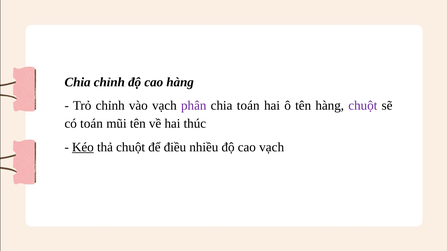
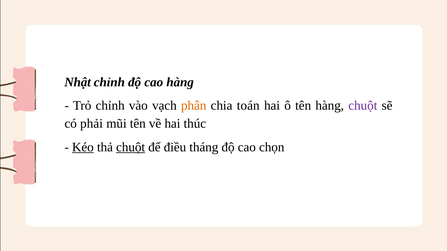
Chia at (78, 82): Chia -> Nhật
phân colour: purple -> orange
có toán: toán -> phải
chuột at (131, 147) underline: none -> present
nhiều: nhiều -> tháng
cao vạch: vạch -> chọn
